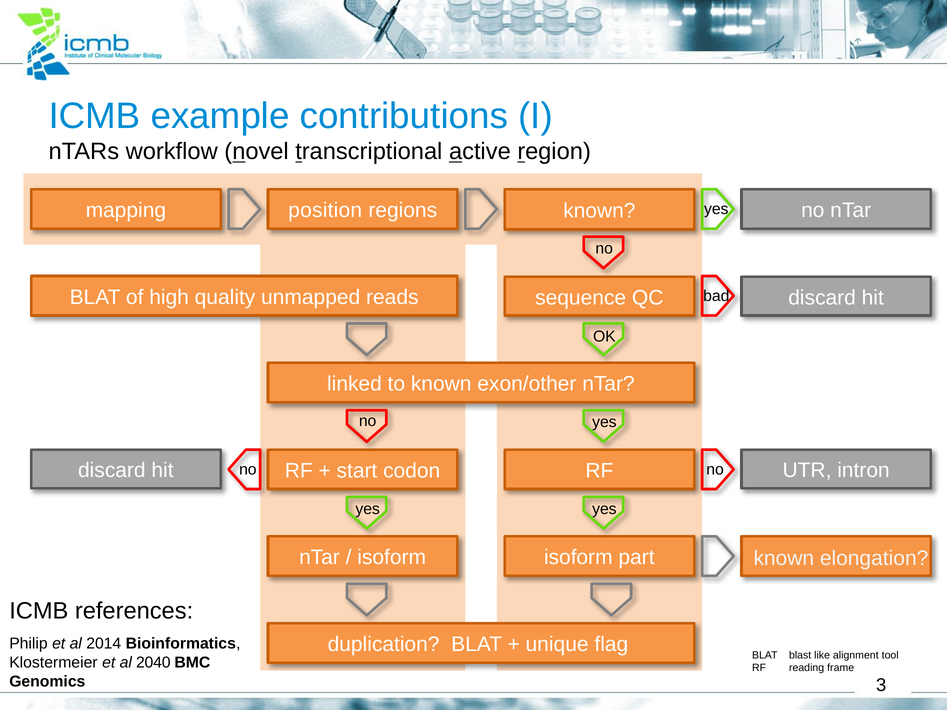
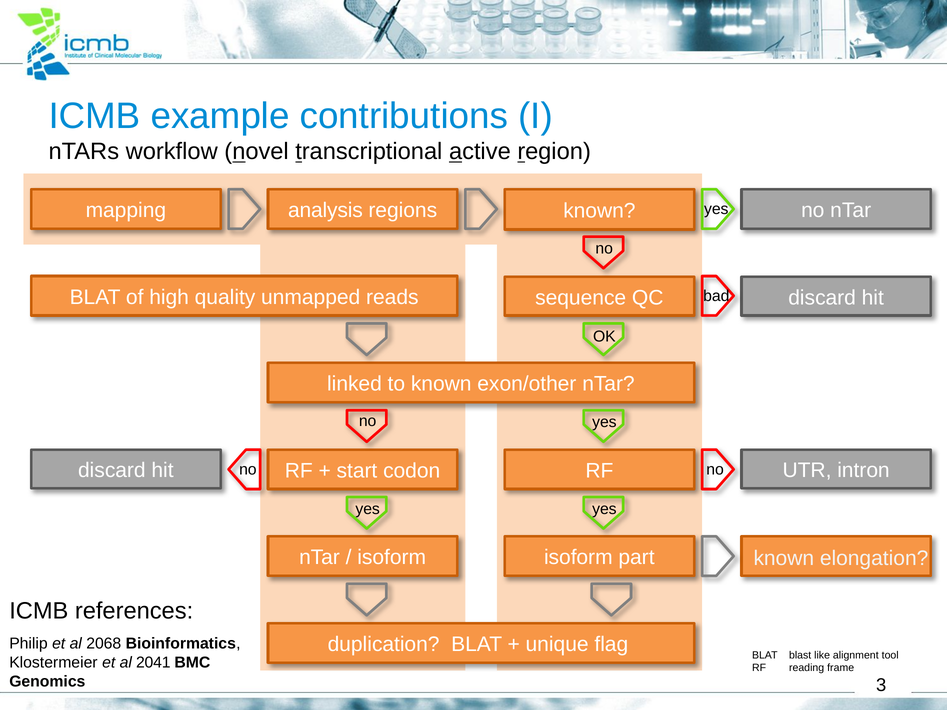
position: position -> analysis
2014: 2014 -> 2068
2040: 2040 -> 2041
